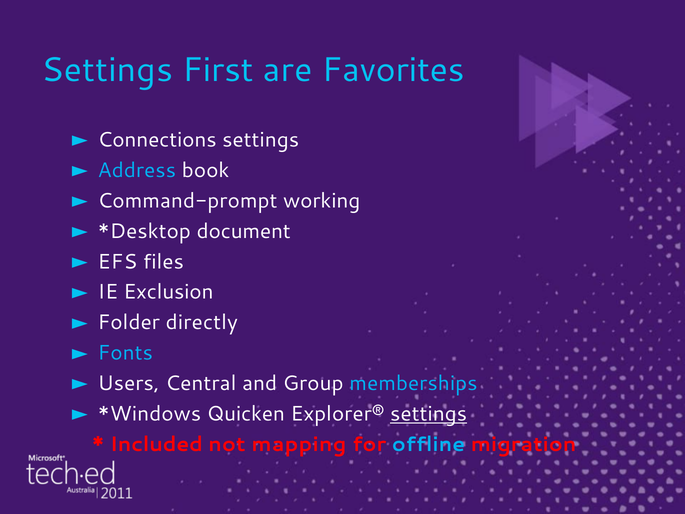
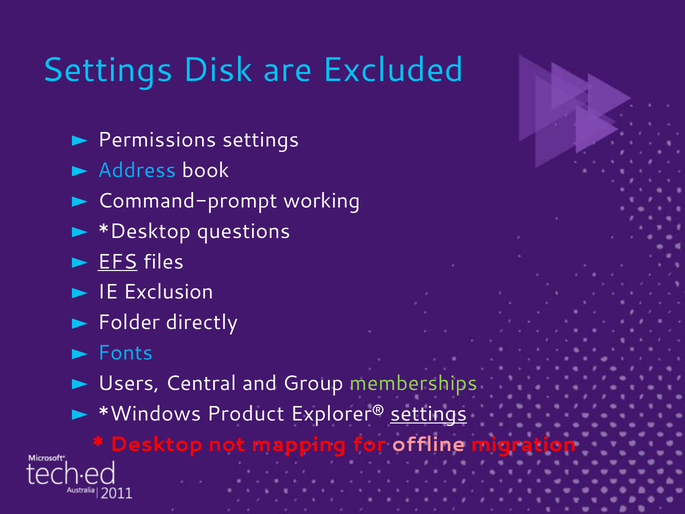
First: First -> Disk
Favorites: Favorites -> Excluded
Connections: Connections -> Permissions
document: document -> questions
EFS underline: none -> present
memberships colour: light blue -> light green
Quicken: Quicken -> Product
Included: Included -> Desktop
offline colour: light blue -> pink
